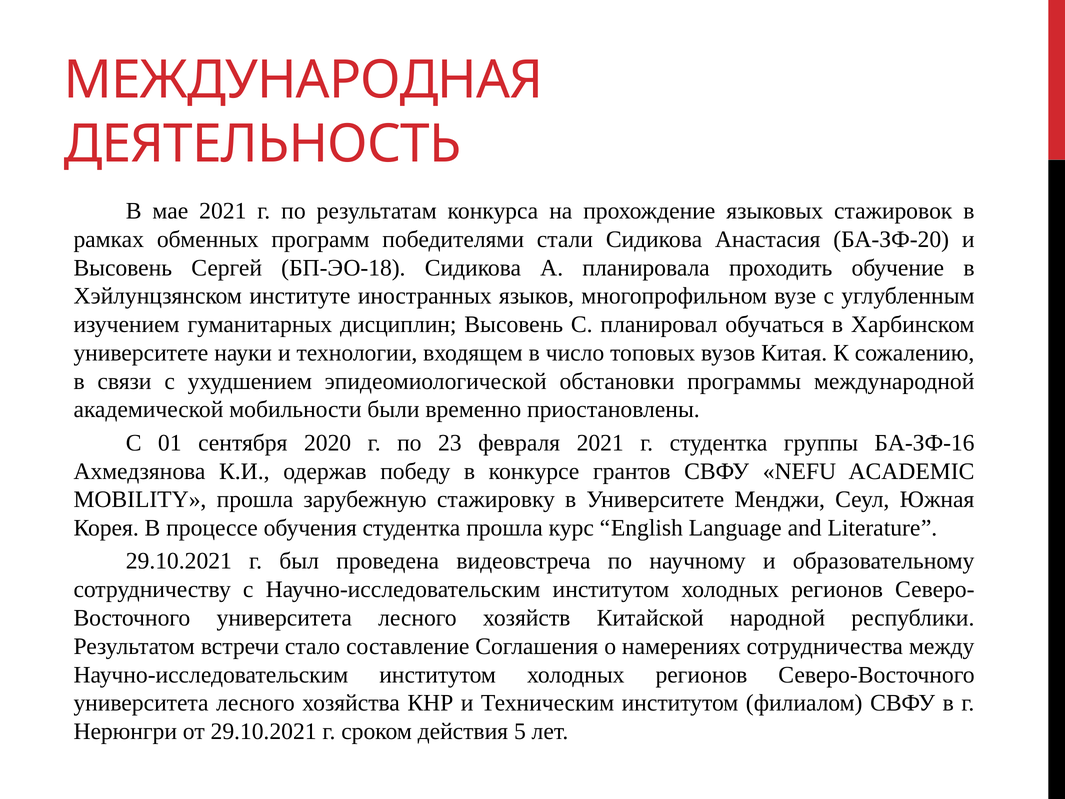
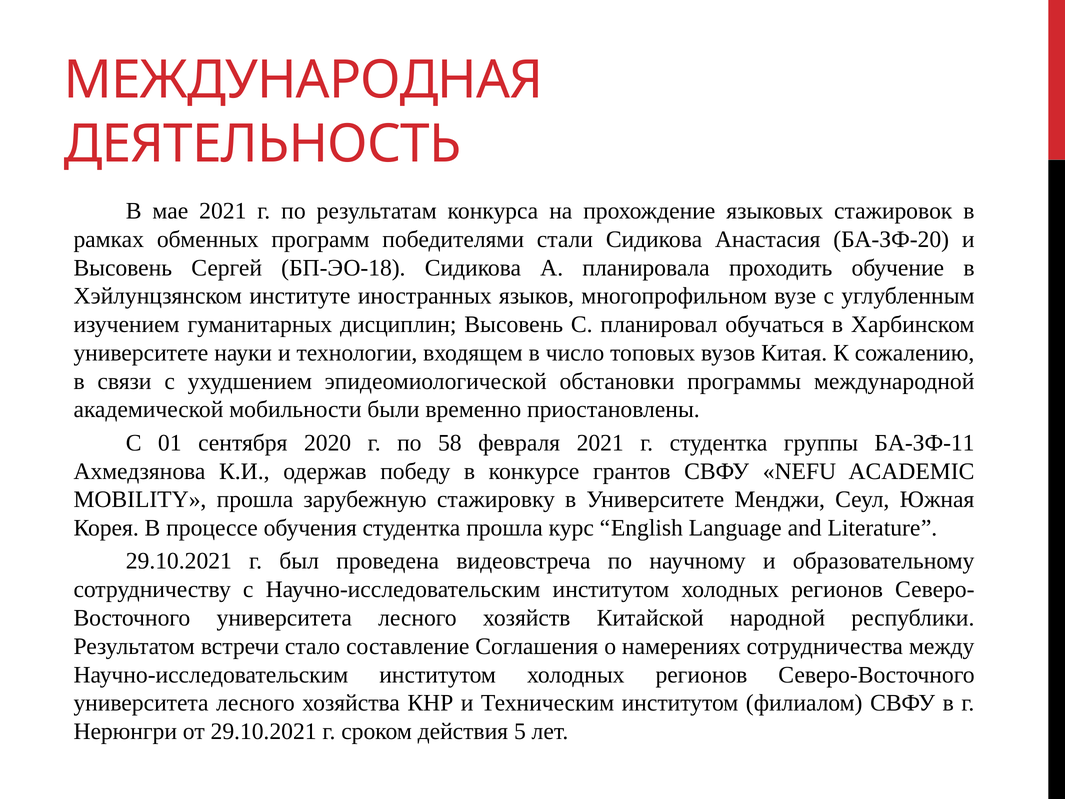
23: 23 -> 58
БА-ЗФ-16: БА-ЗФ-16 -> БА-ЗФ-11
